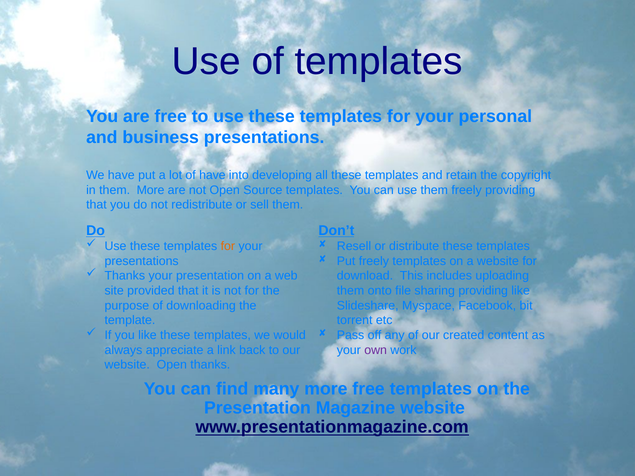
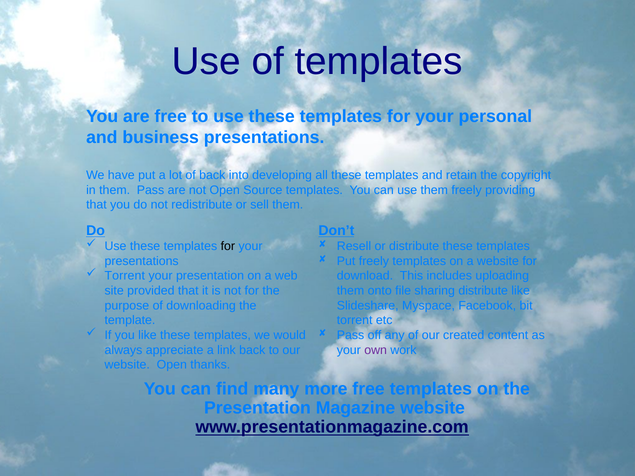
of have: have -> back
them More: More -> Pass
for at (228, 246) colour: orange -> black
Thanks at (125, 276): Thanks -> Torrent
sharing providing: providing -> distribute
